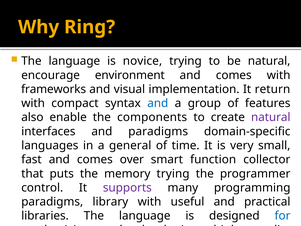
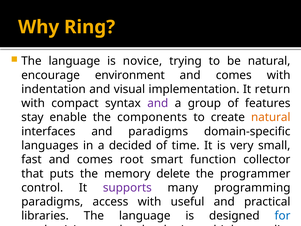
frameworks: frameworks -> indentation
and at (158, 103) colour: blue -> purple
also: also -> stay
natural at (271, 117) colour: purple -> orange
general: general -> decided
over: over -> root
memory trying: trying -> delete
library: library -> access
